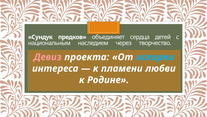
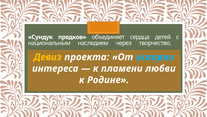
Девиз colour: pink -> yellow
